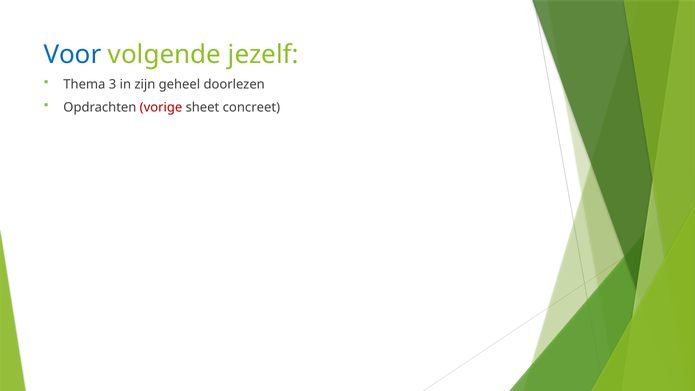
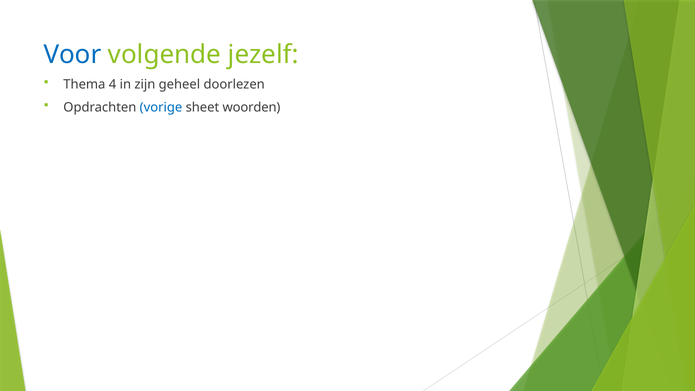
3: 3 -> 4
vorige colour: red -> blue
concreet: concreet -> woorden
